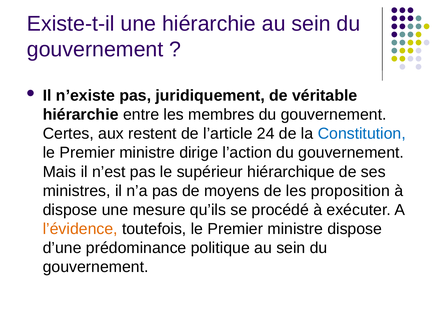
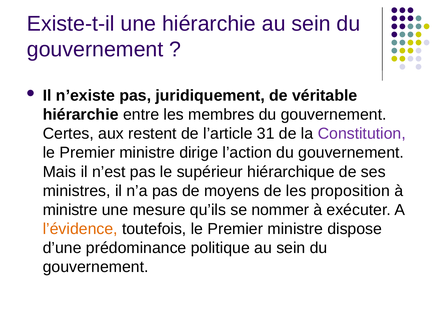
24: 24 -> 31
Constitution colour: blue -> purple
dispose at (70, 209): dispose -> ministre
procédé: procédé -> nommer
